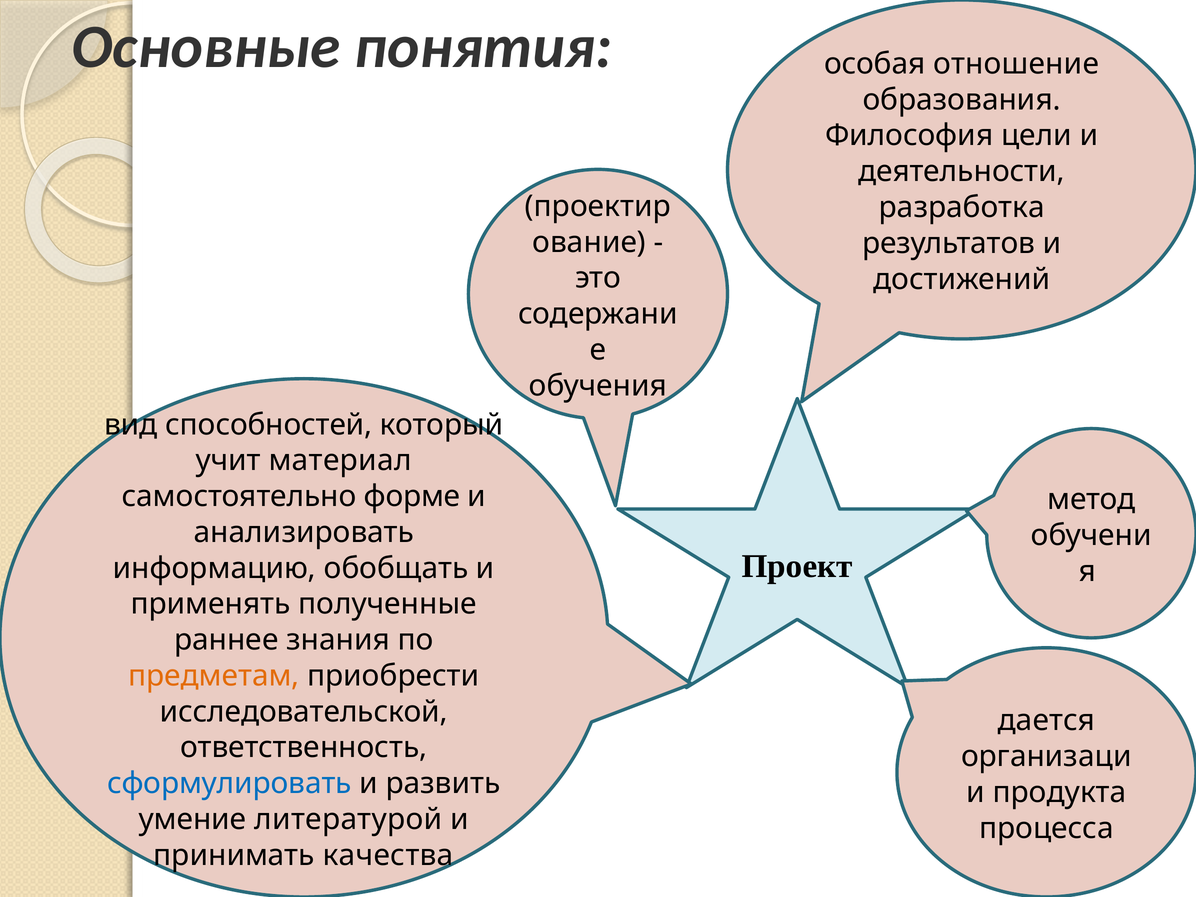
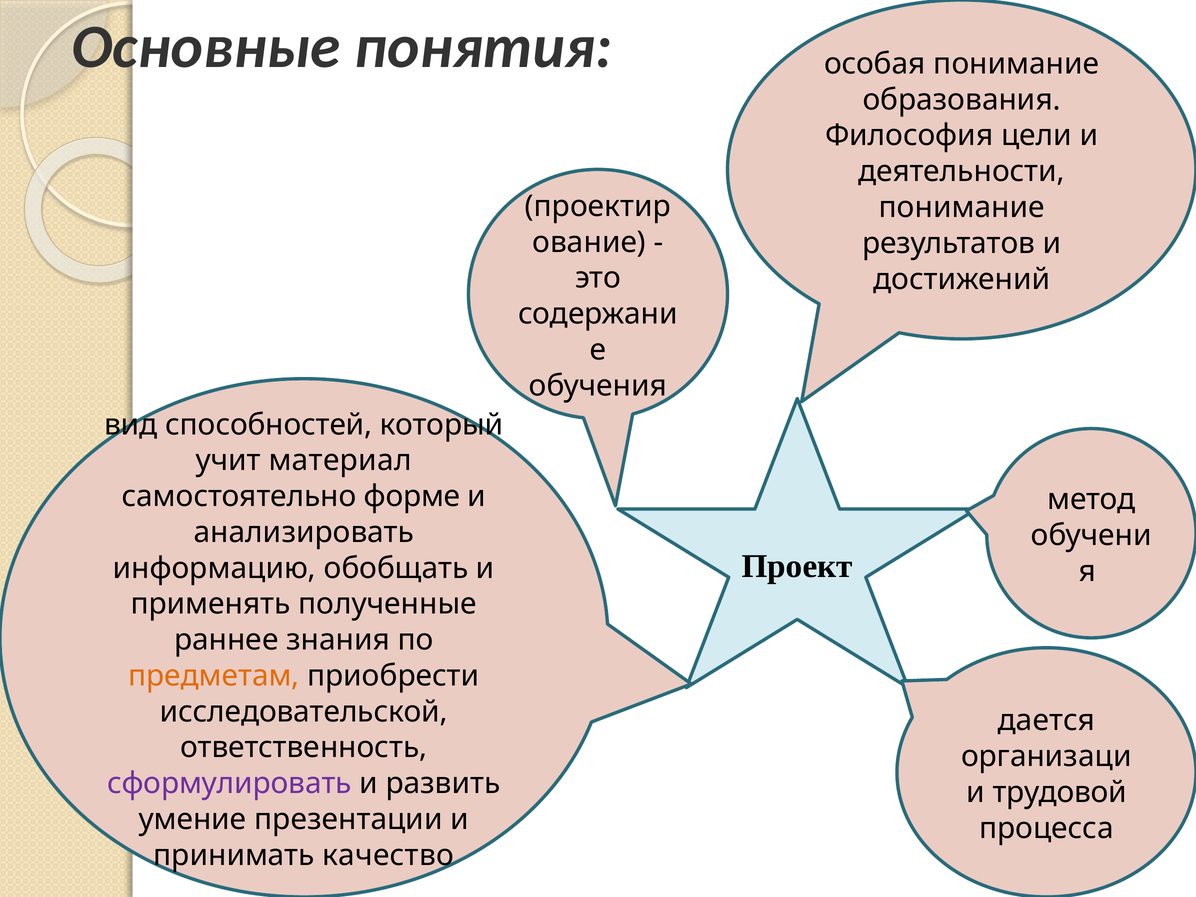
особая отношение: отношение -> понимание
разработка at (962, 207): разработка -> понимание
сформулировать colour: blue -> purple
продукта: продукта -> трудовой
литературой: литературой -> презентации
качества: качества -> качество
